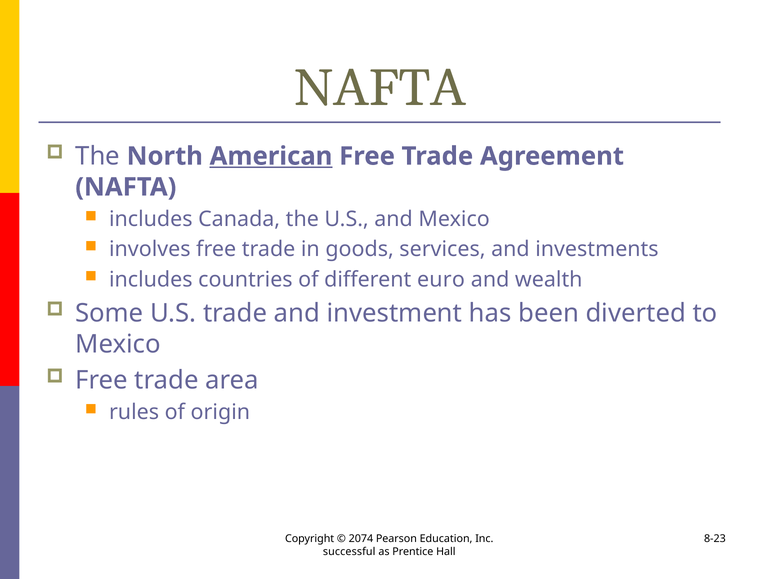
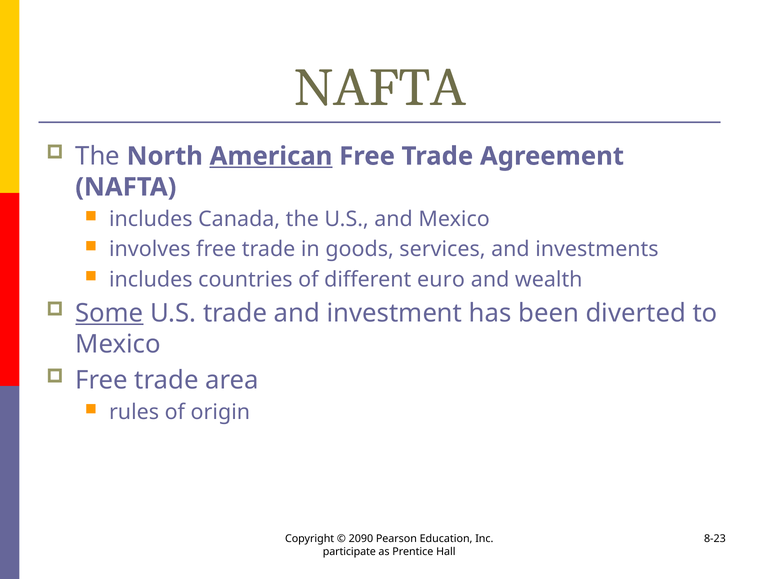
Some underline: none -> present
2074: 2074 -> 2090
successful: successful -> participate
